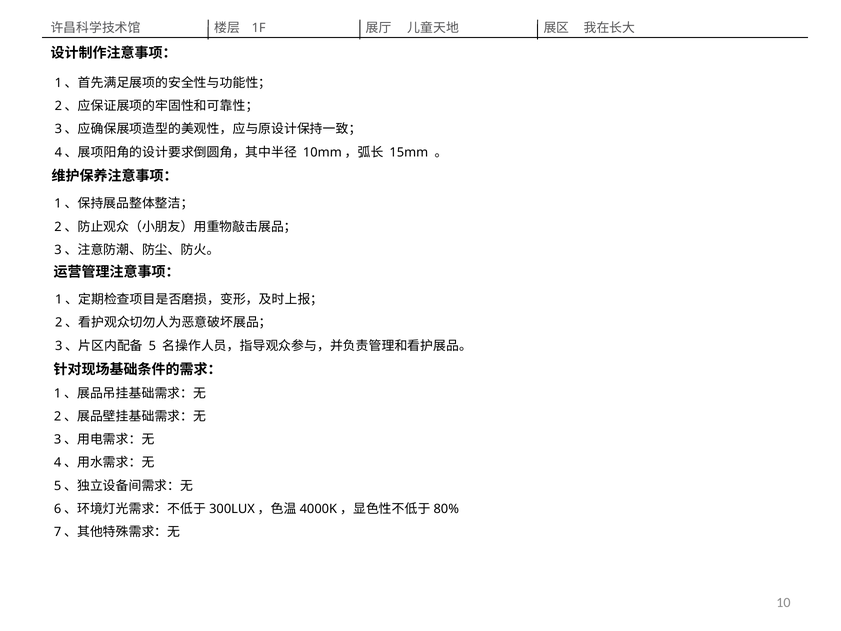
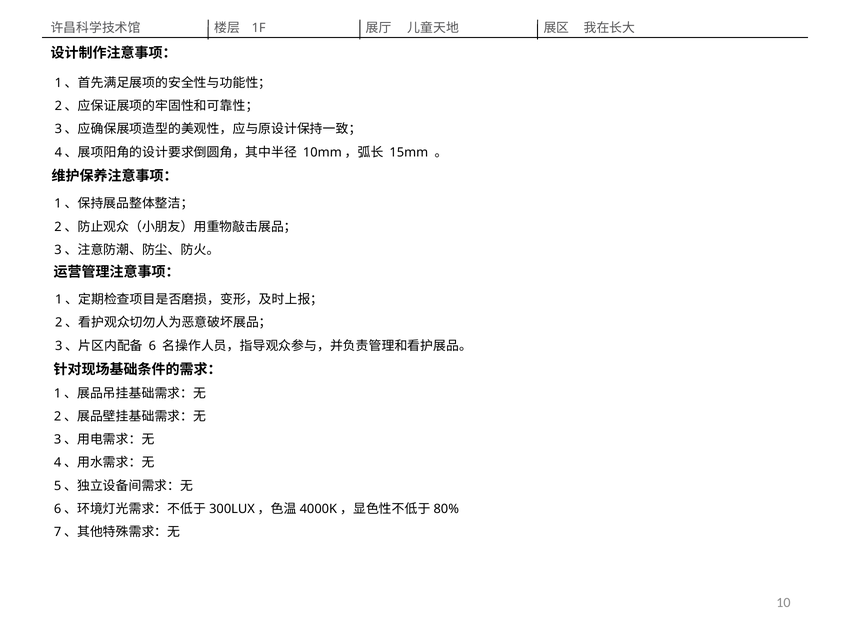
5: 5 -> 6
